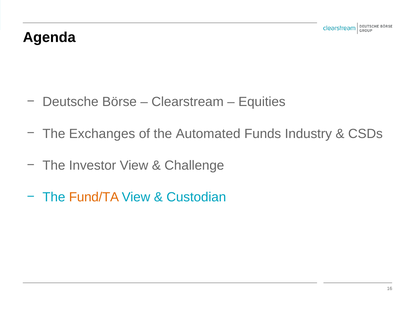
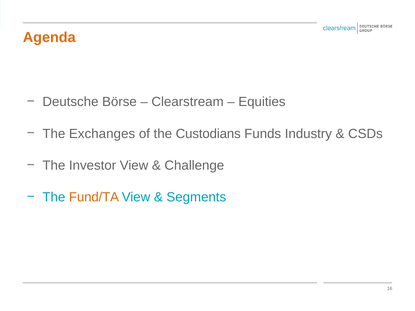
Agenda colour: black -> orange
Automated: Automated -> Custodians
Custodian: Custodian -> Segments
